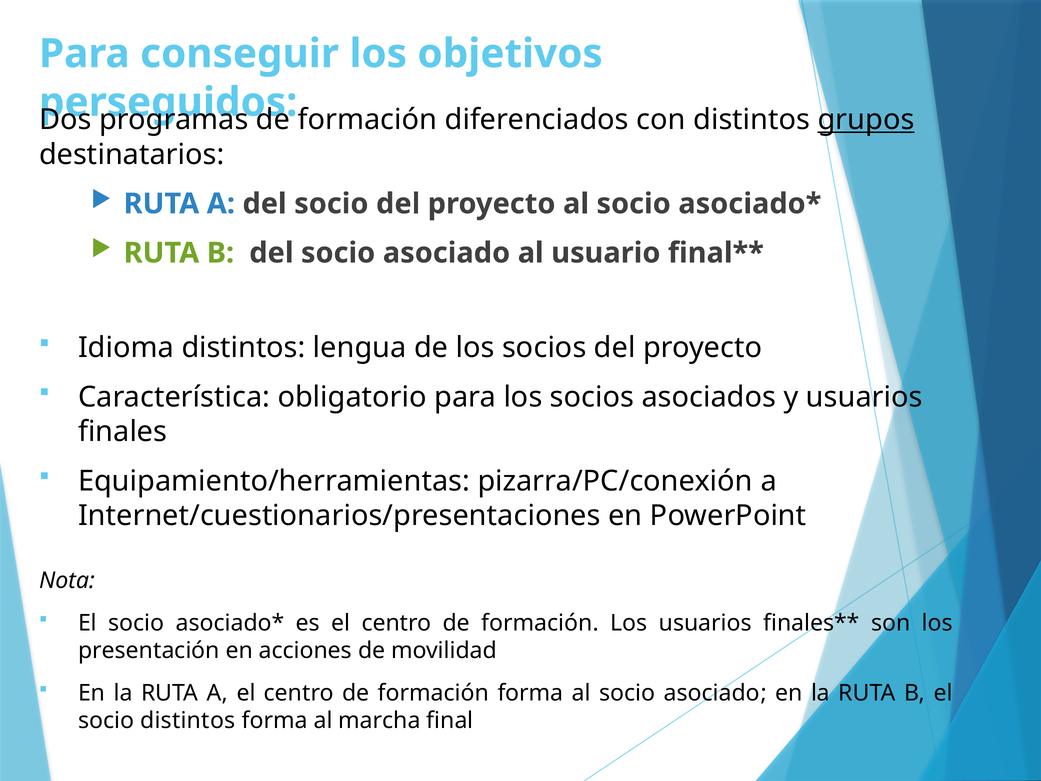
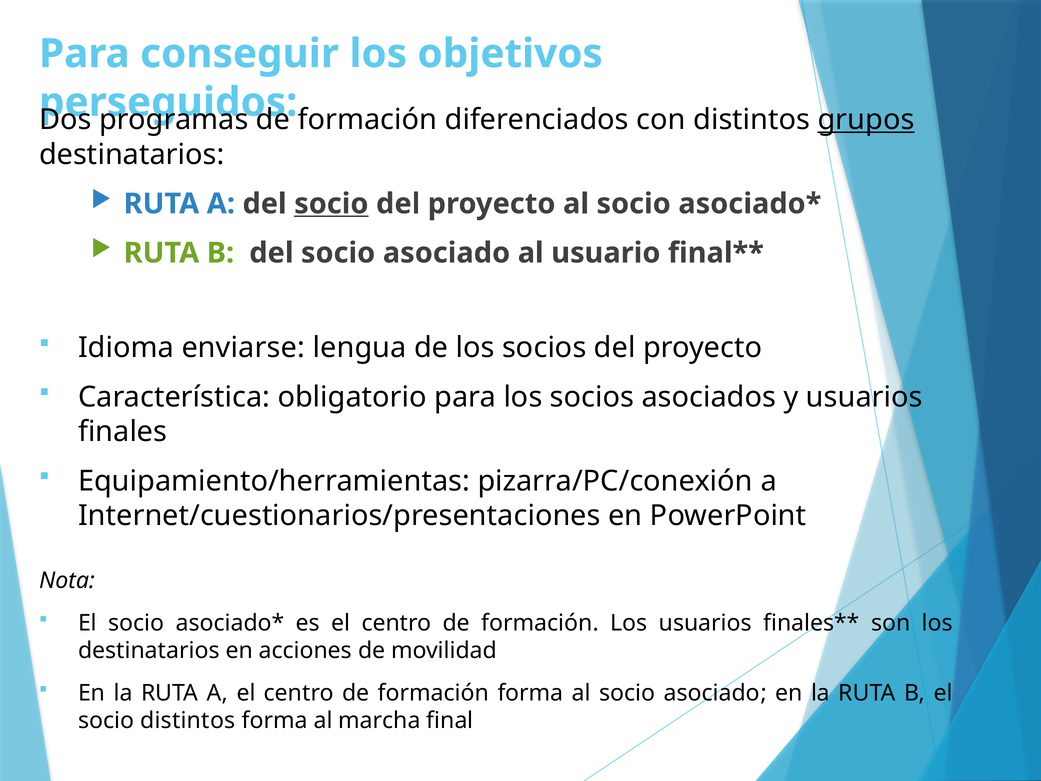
socio at (331, 204) underline: none -> present
Idioma distintos: distintos -> enviarse
presentación at (149, 650): presentación -> destinatarios
